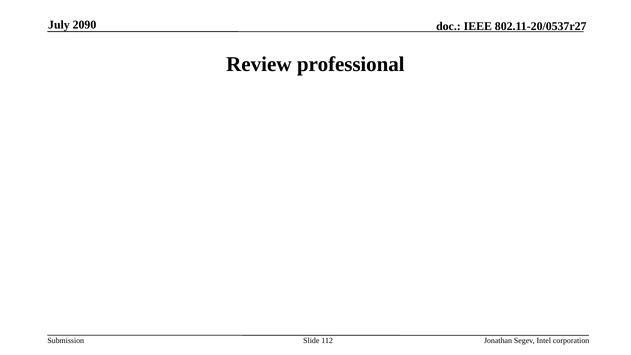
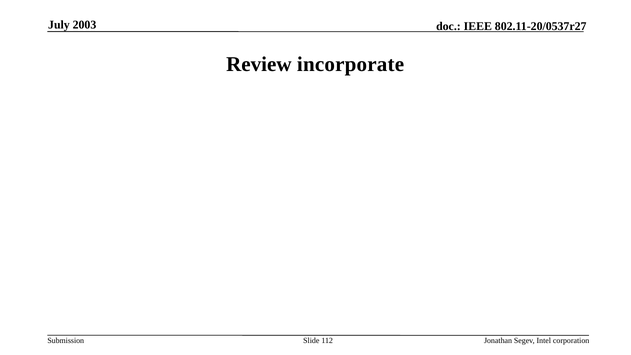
2090: 2090 -> 2003
professional: professional -> incorporate
